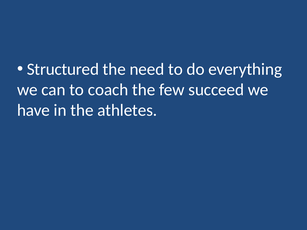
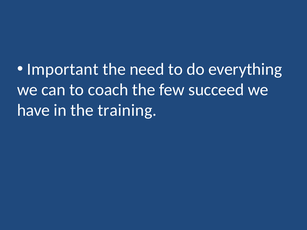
Structured: Structured -> Important
athletes: athletes -> training
